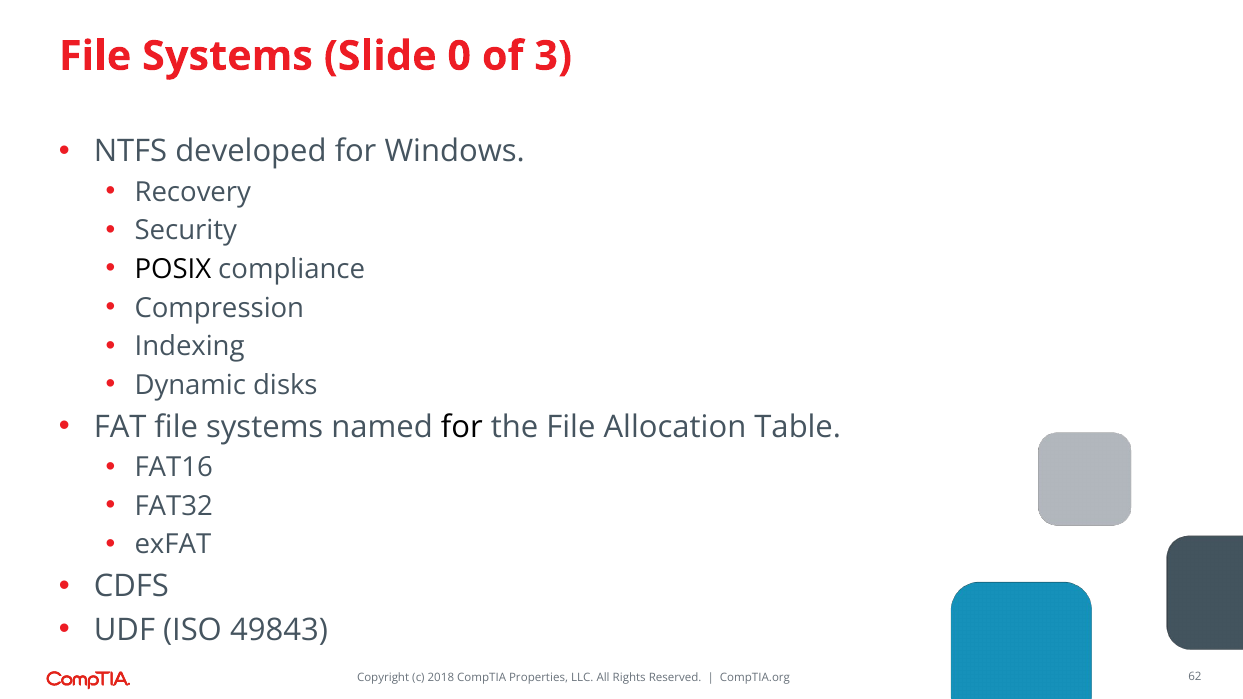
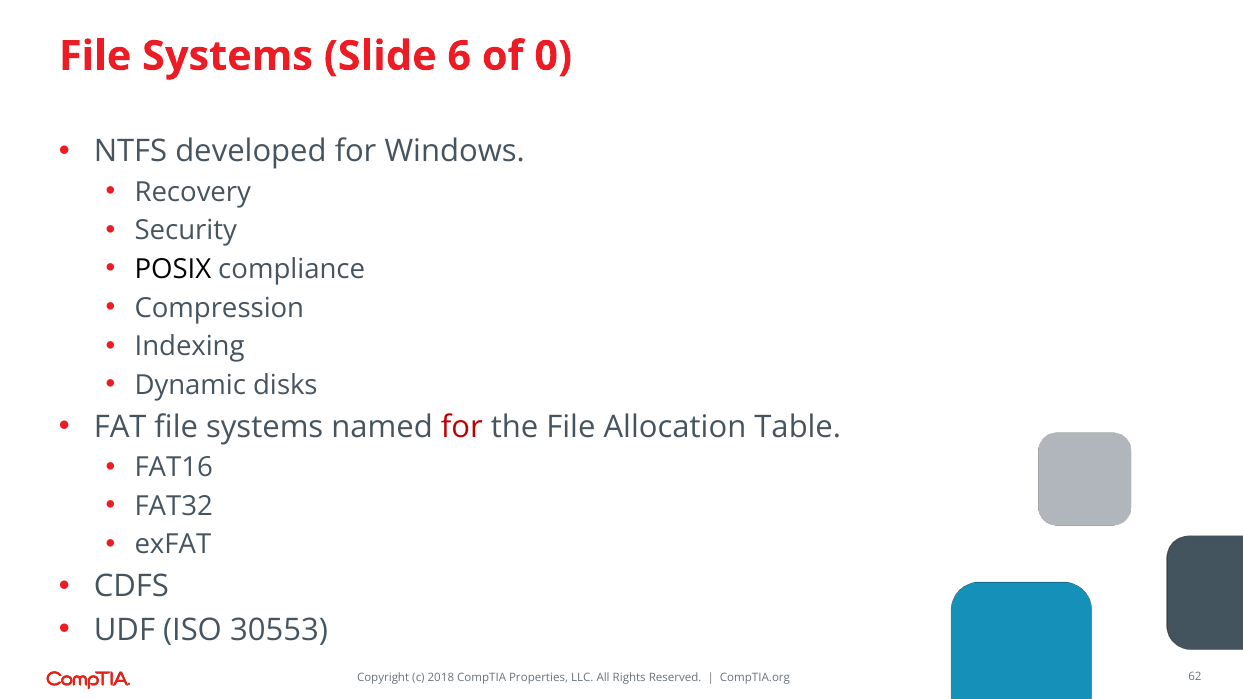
0: 0 -> 6
3: 3 -> 0
for at (462, 427) colour: black -> red
49843: 49843 -> 30553
